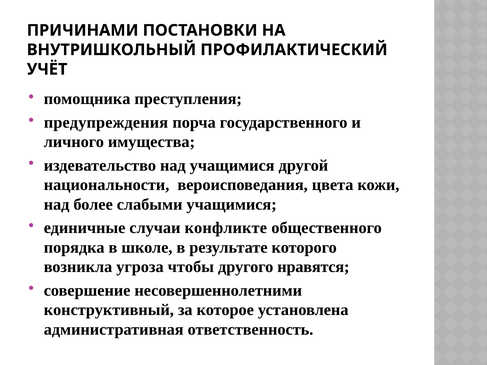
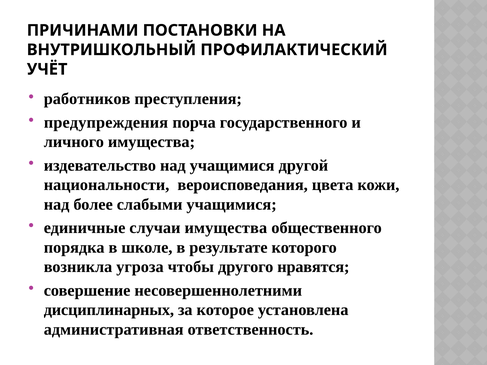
помощника: помощника -> работников
случаи конфликте: конфликте -> имущества
конструктивный: конструктивный -> дисциплинарных
